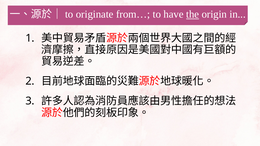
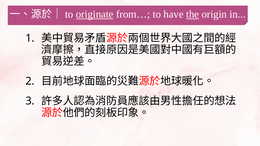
originate underline: none -> present
